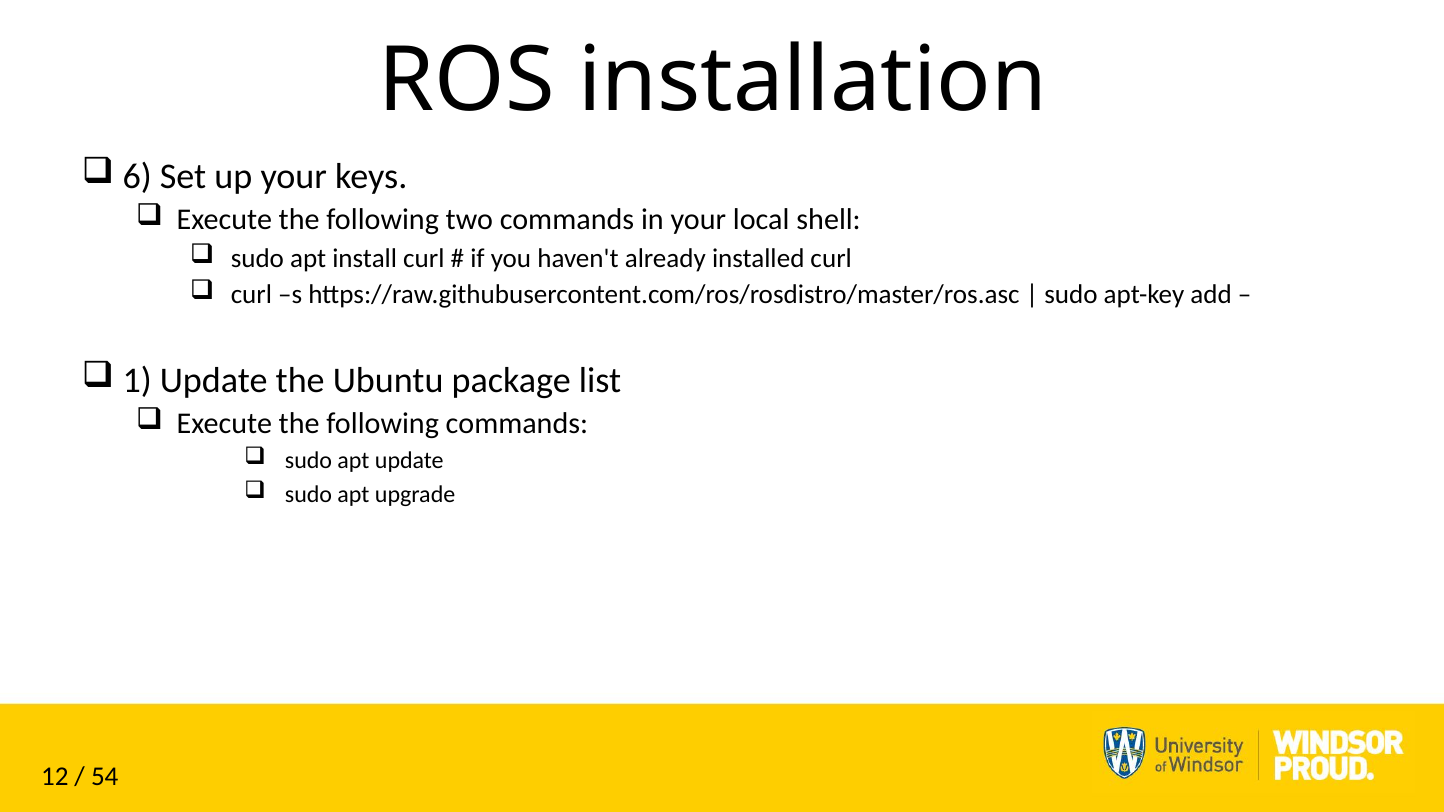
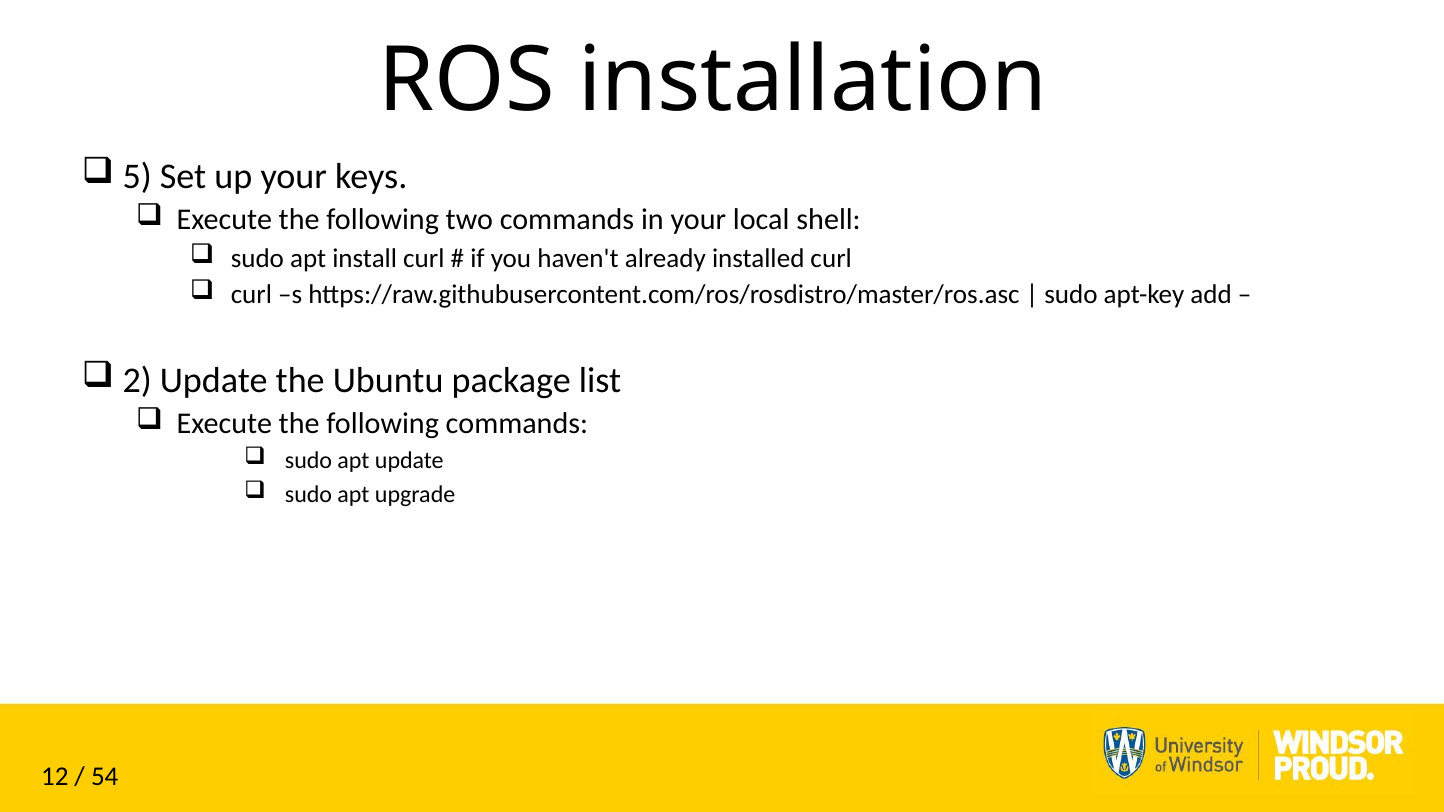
6: 6 -> 5
1: 1 -> 2
